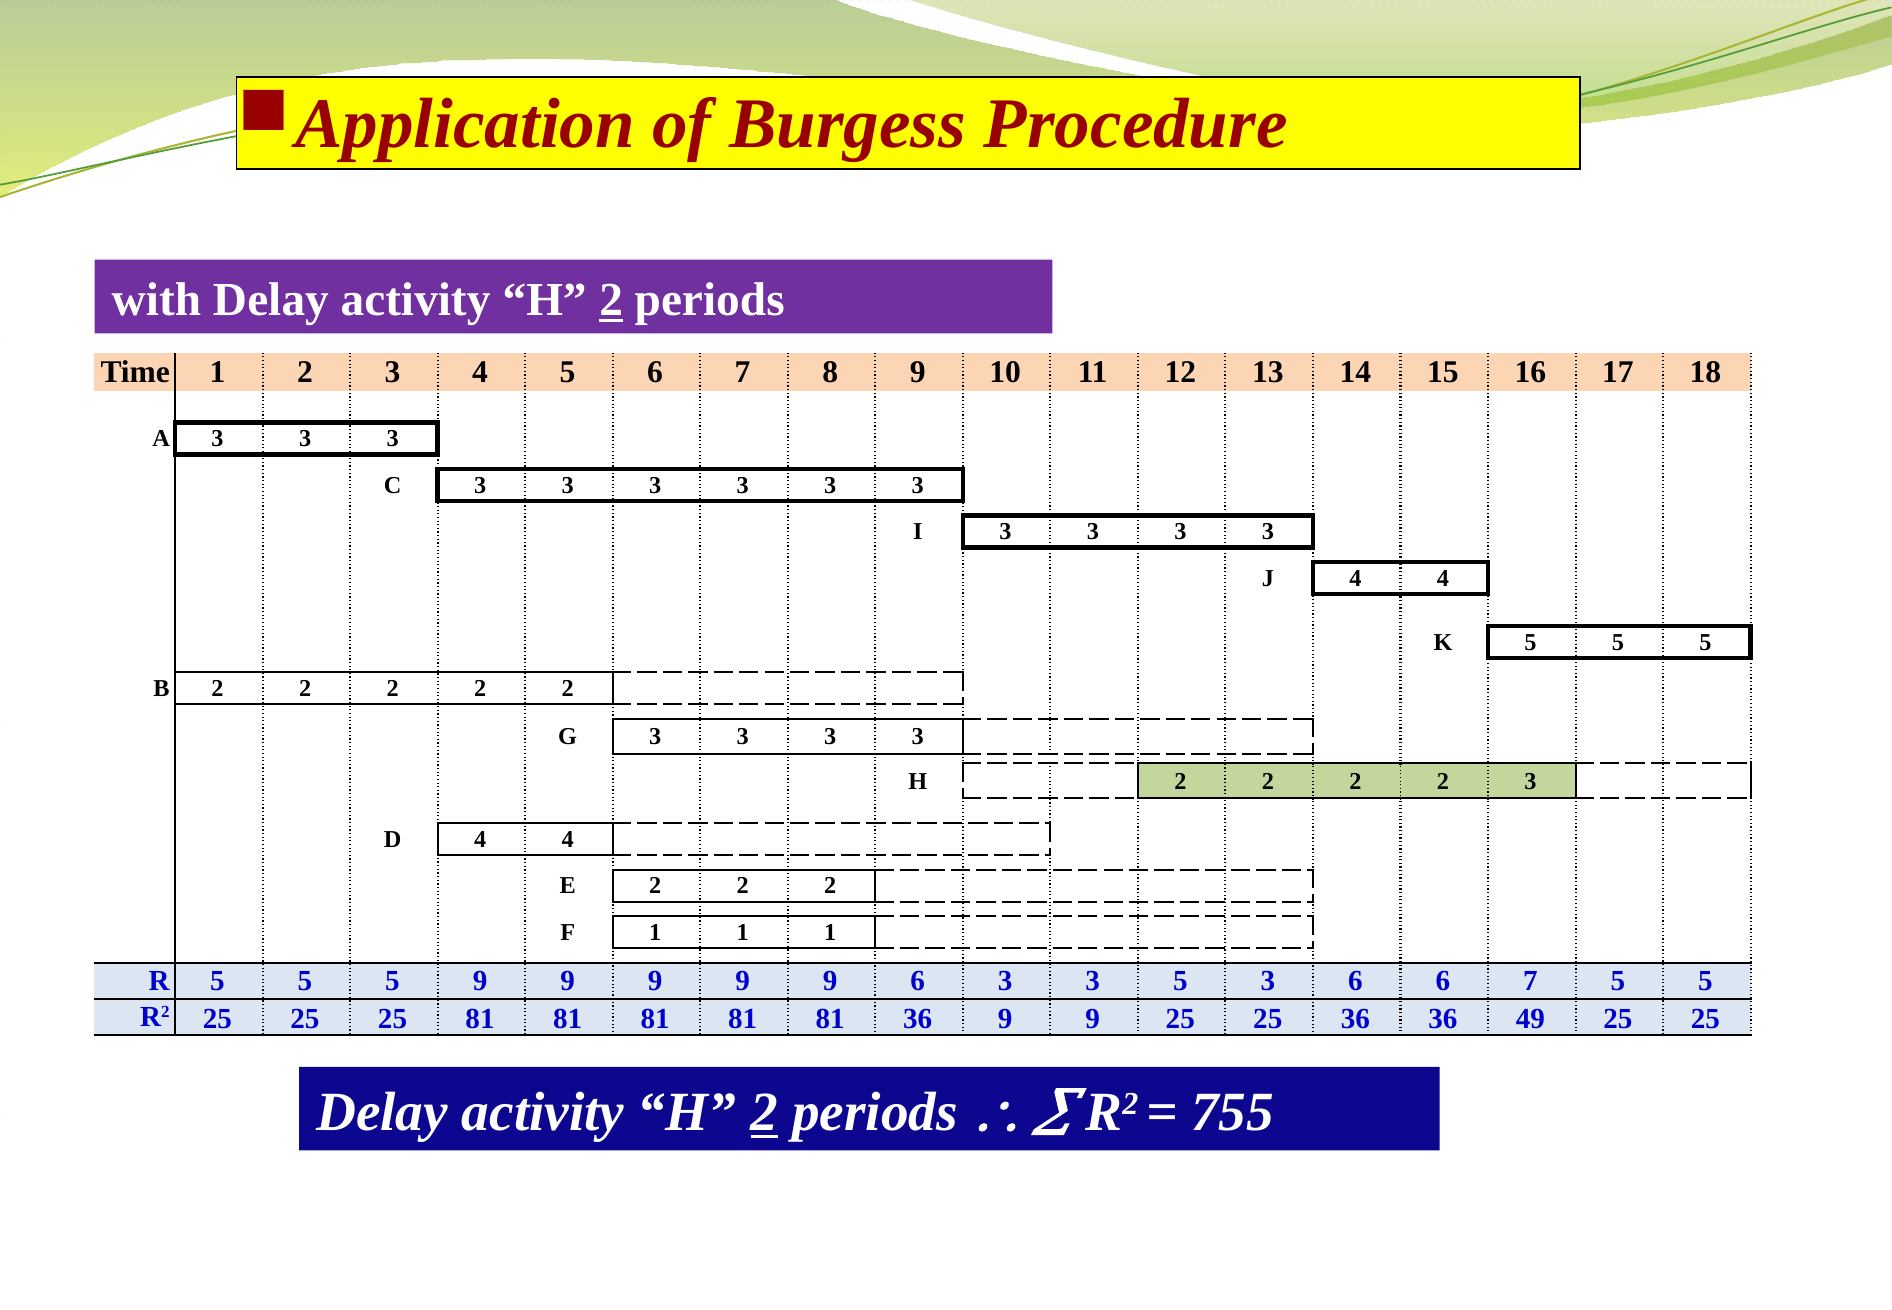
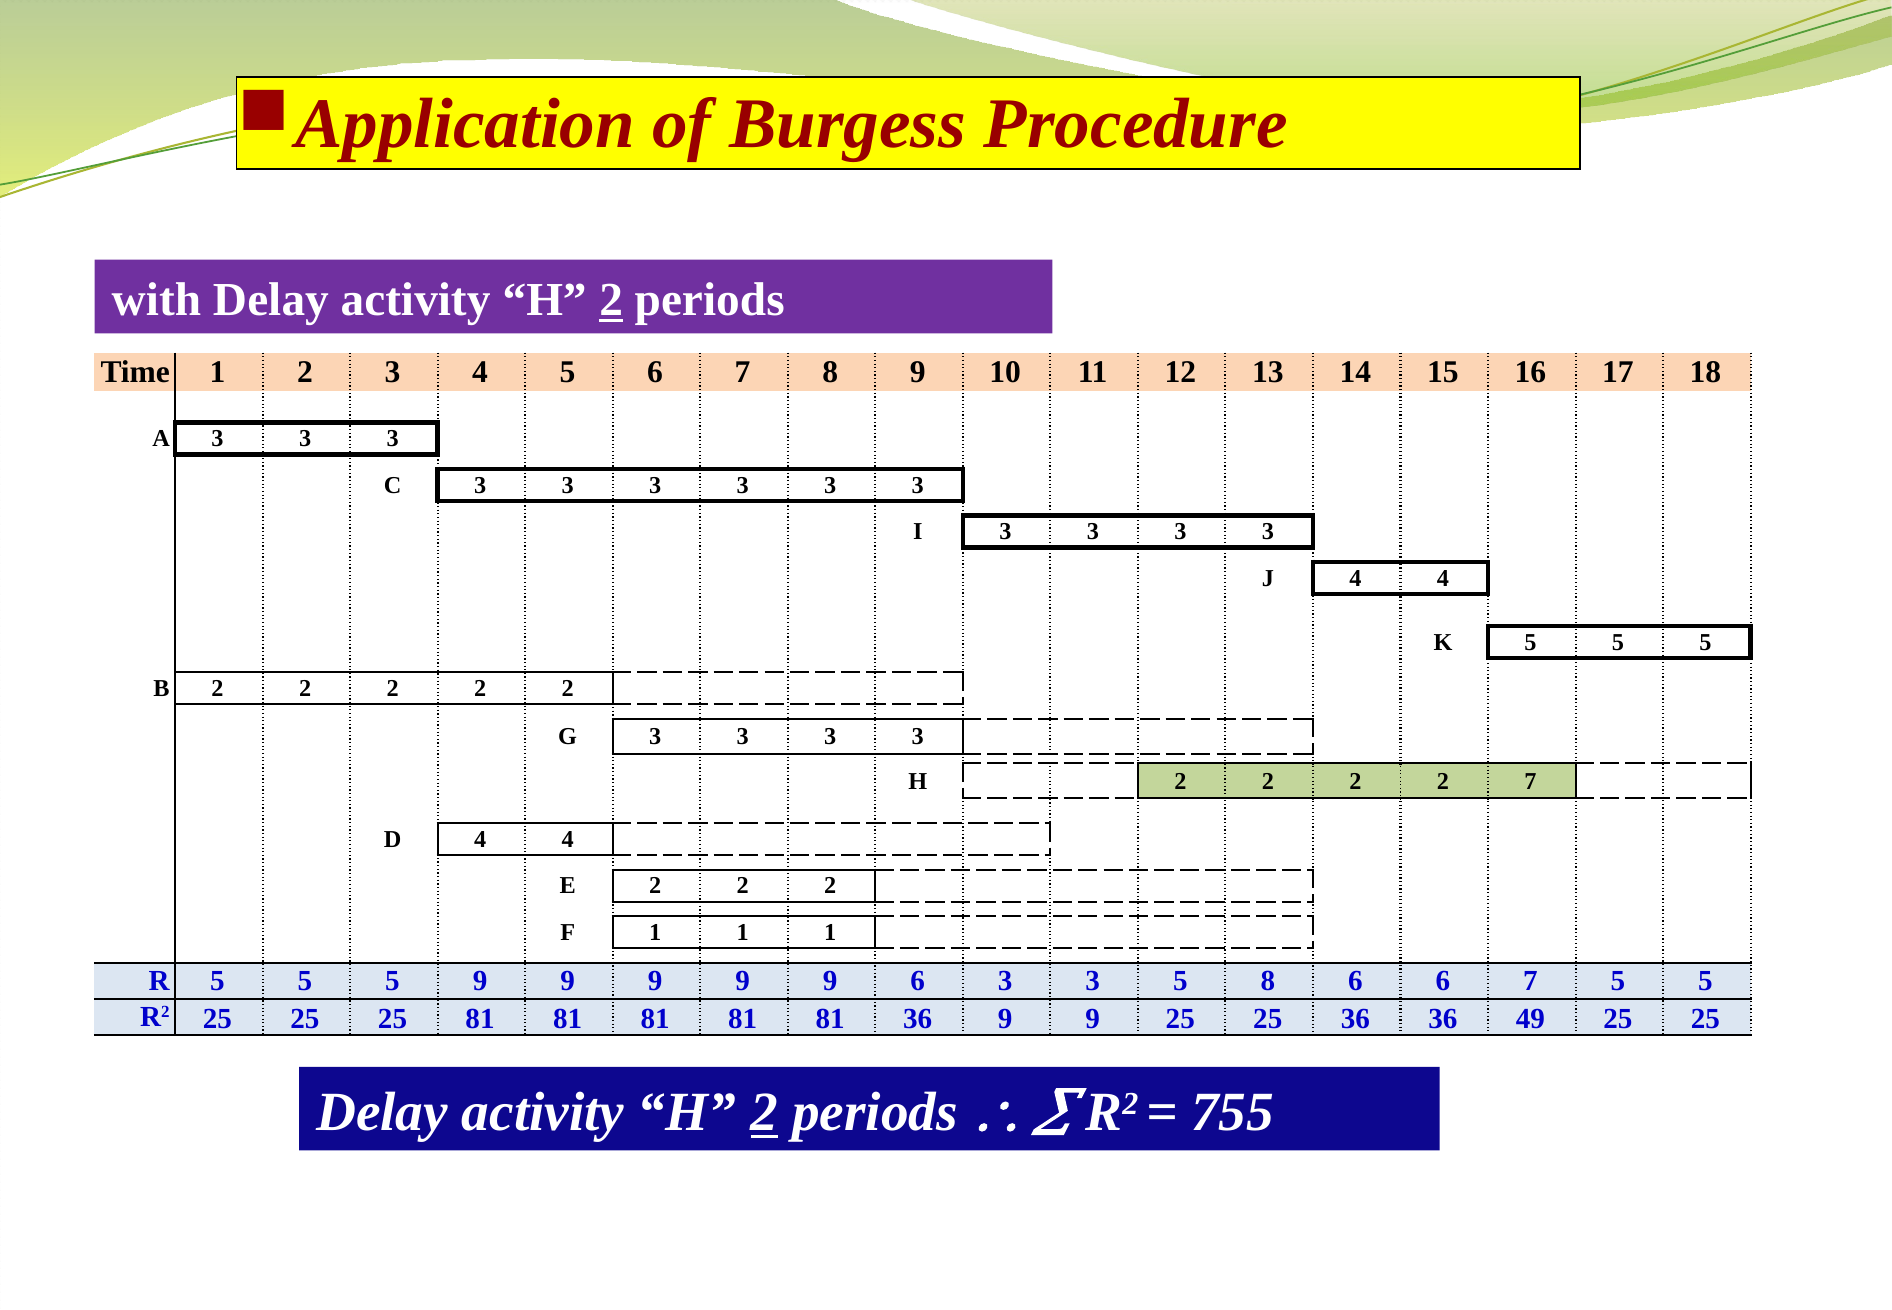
2 2 3: 3 -> 7
5 3: 3 -> 8
